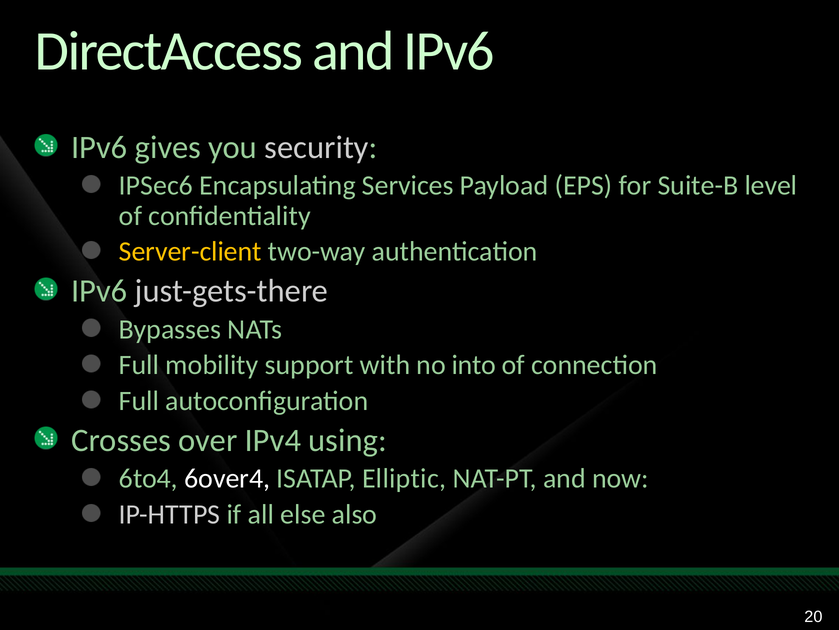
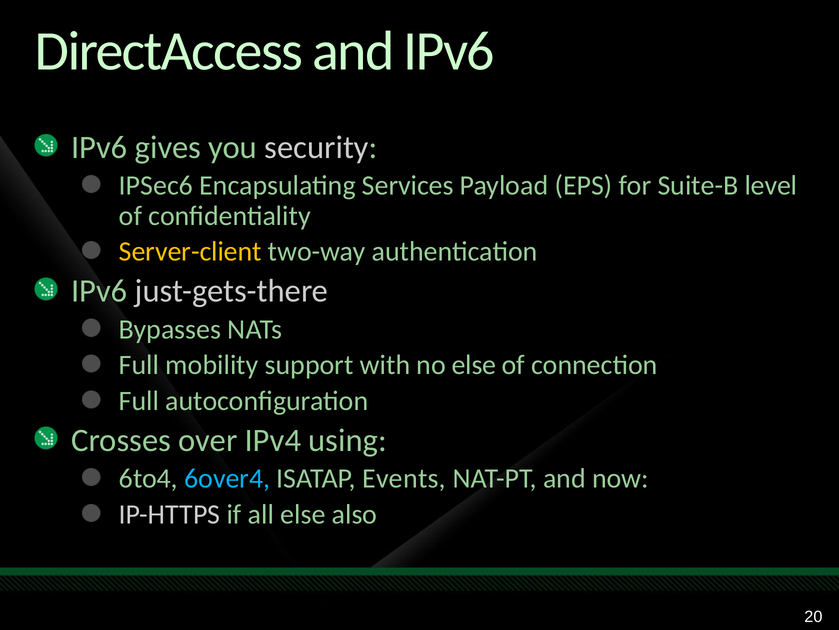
no into: into -> else
6over4 colour: white -> light blue
Elliptic: Elliptic -> Events
